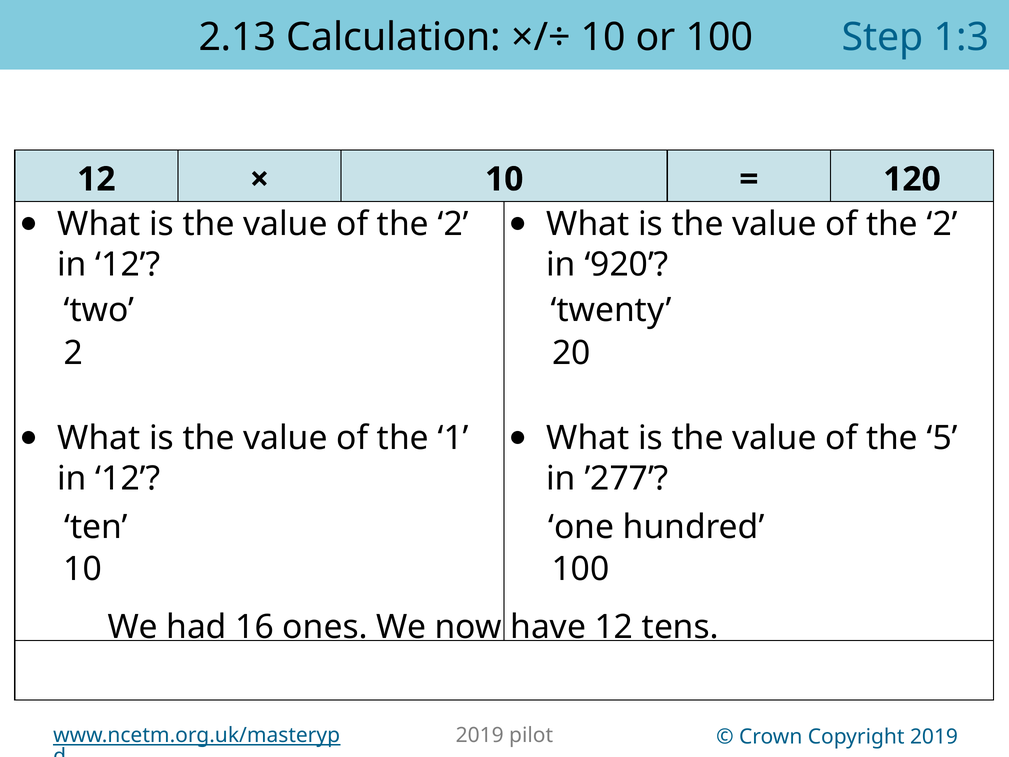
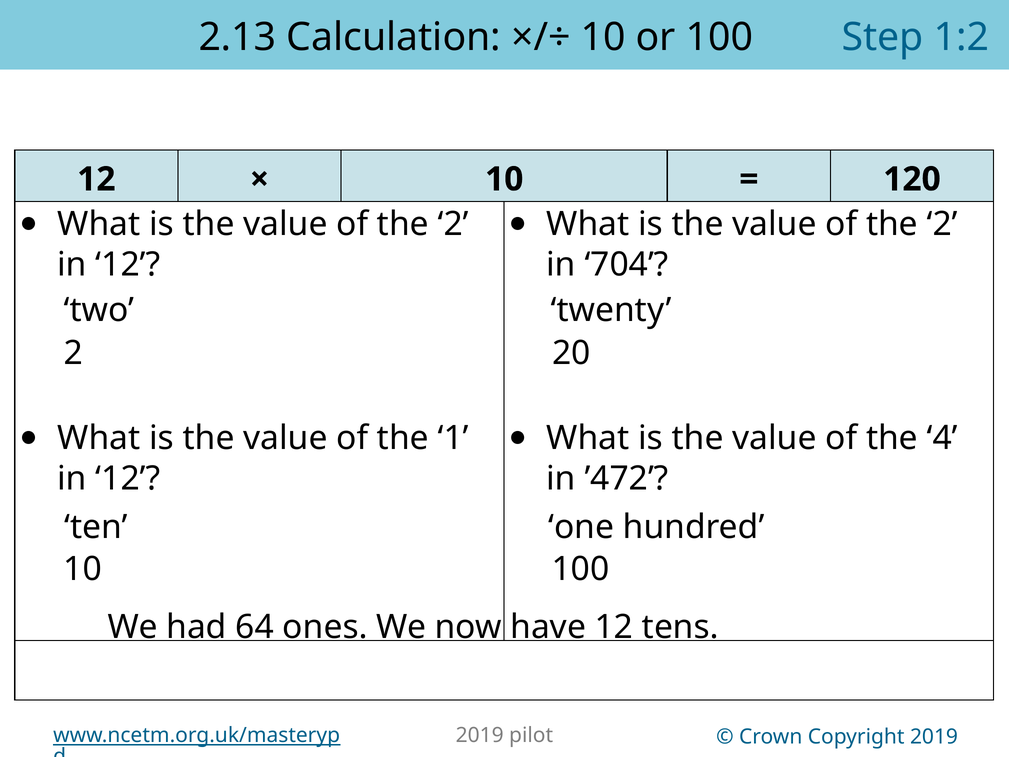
1:3: 1:3 -> 1:2
920: 920 -> 704
5: 5 -> 4
’277: ’277 -> ’472
16: 16 -> 64
